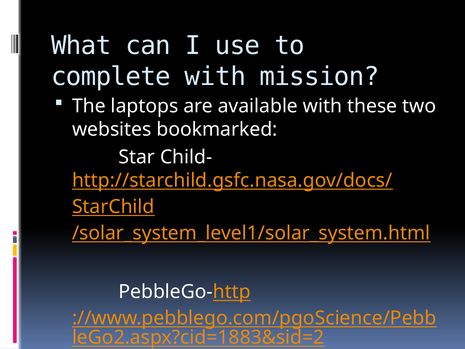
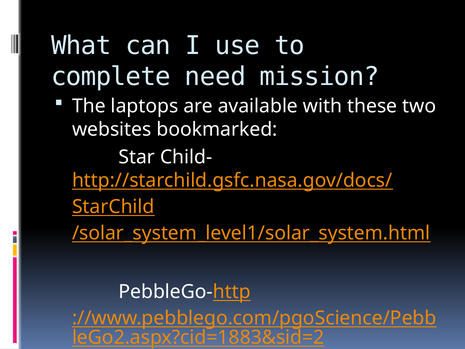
complete with: with -> need
